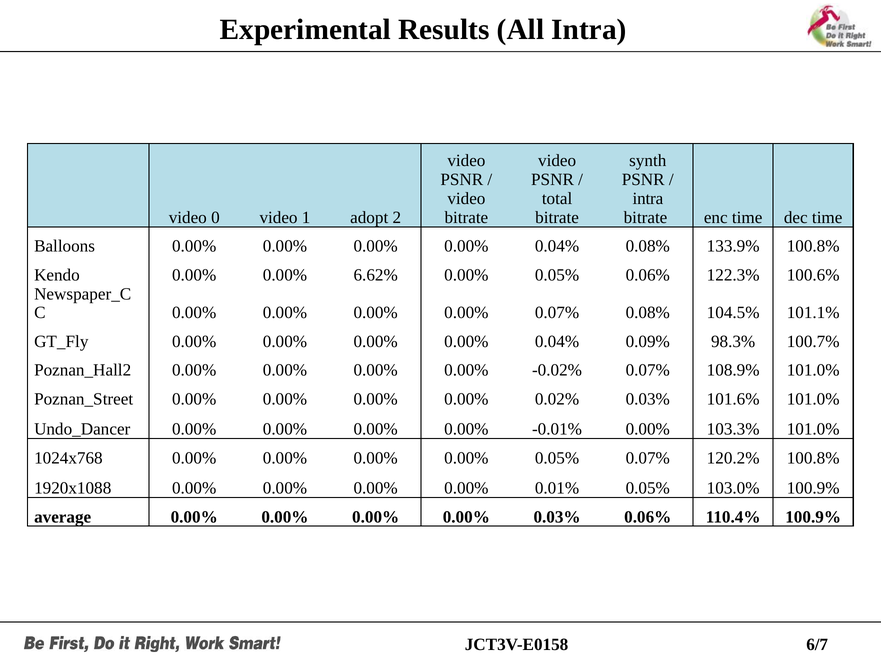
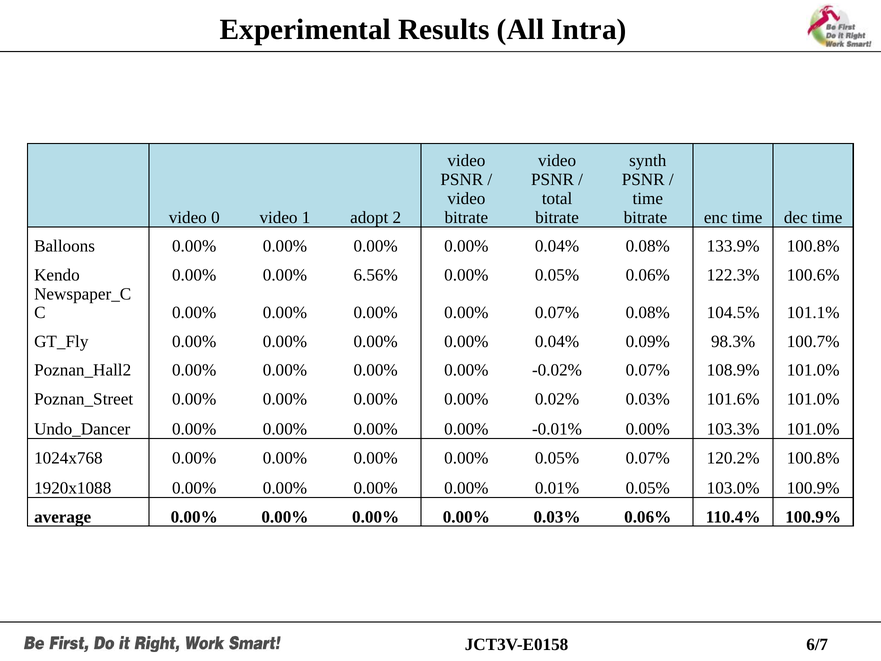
intra at (648, 198): intra -> time
6.62%: 6.62% -> 6.56%
